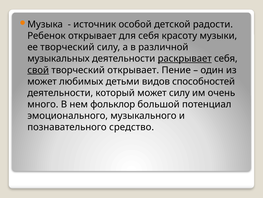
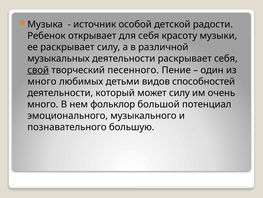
ее творческий: творческий -> раскрывает
раскрывает at (185, 58) underline: present -> none
творческий открывает: открывает -> песенного
может at (42, 81): может -> много
средство: средство -> большую
